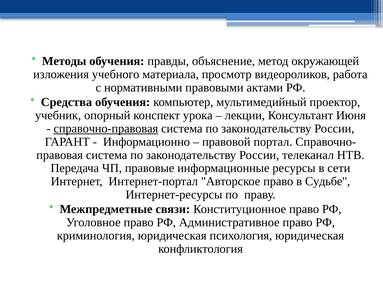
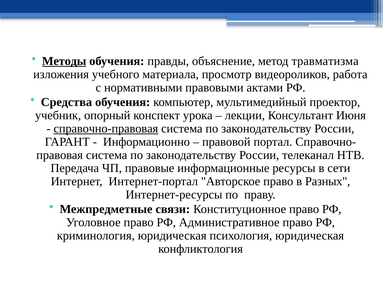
Методы underline: none -> present
окружающей: окружающей -> травматизма
Судьбе: Судьбе -> Разных
